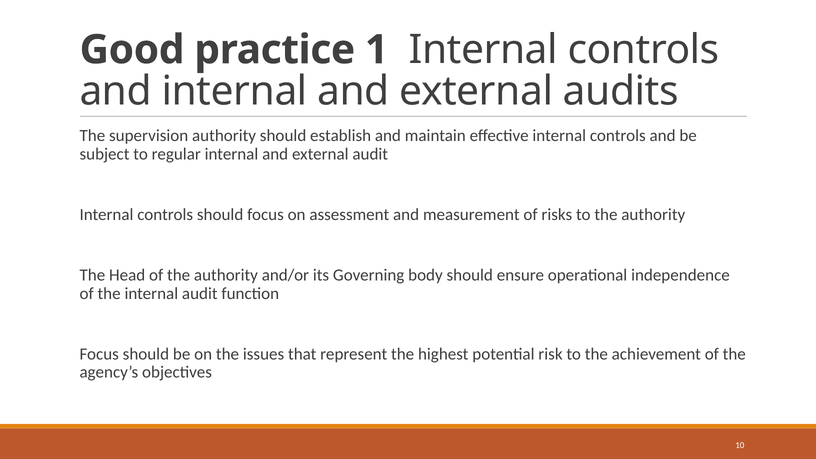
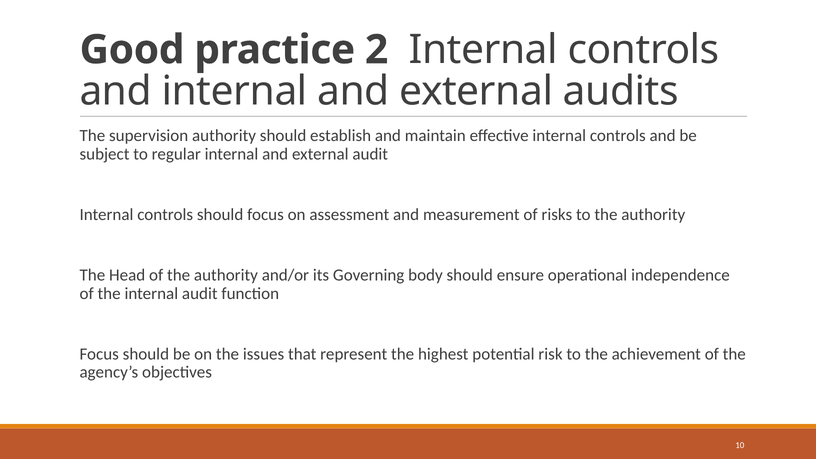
1: 1 -> 2
